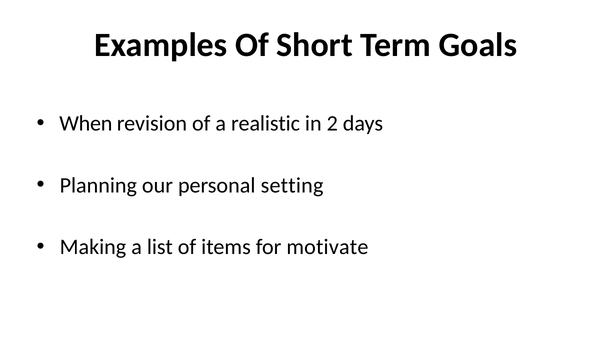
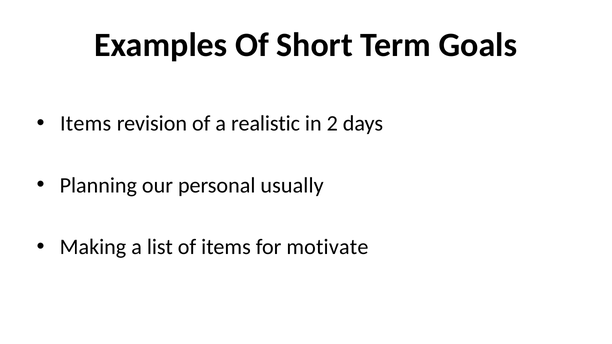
When at (86, 124): When -> Items
setting: setting -> usually
